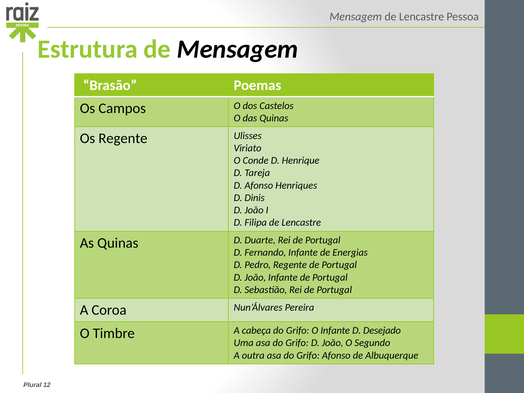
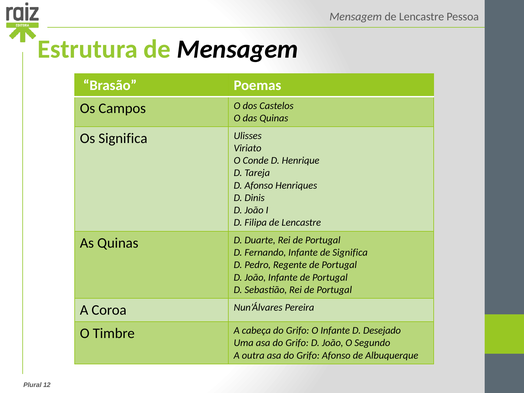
Os Regente: Regente -> Significa
de Energias: Energias -> Significa
